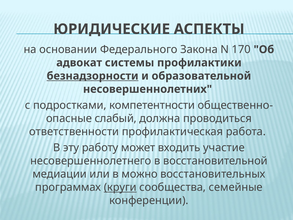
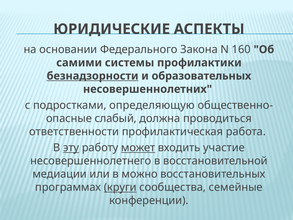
170: 170 -> 160
адвокат: адвокат -> самими
образовательной: образовательной -> образовательных
компетентности: компетентности -> определяющую
эту underline: none -> present
может underline: none -> present
